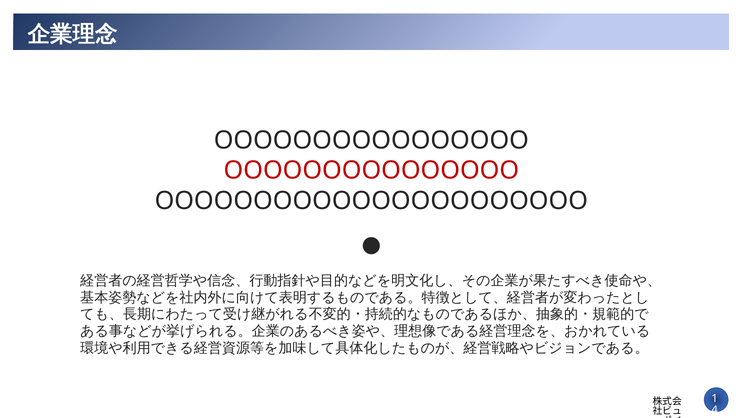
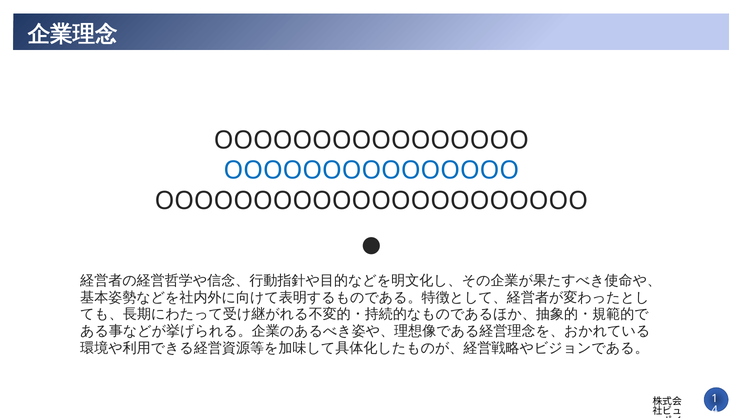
OOOOOOOOOOOOOOO colour: red -> blue
